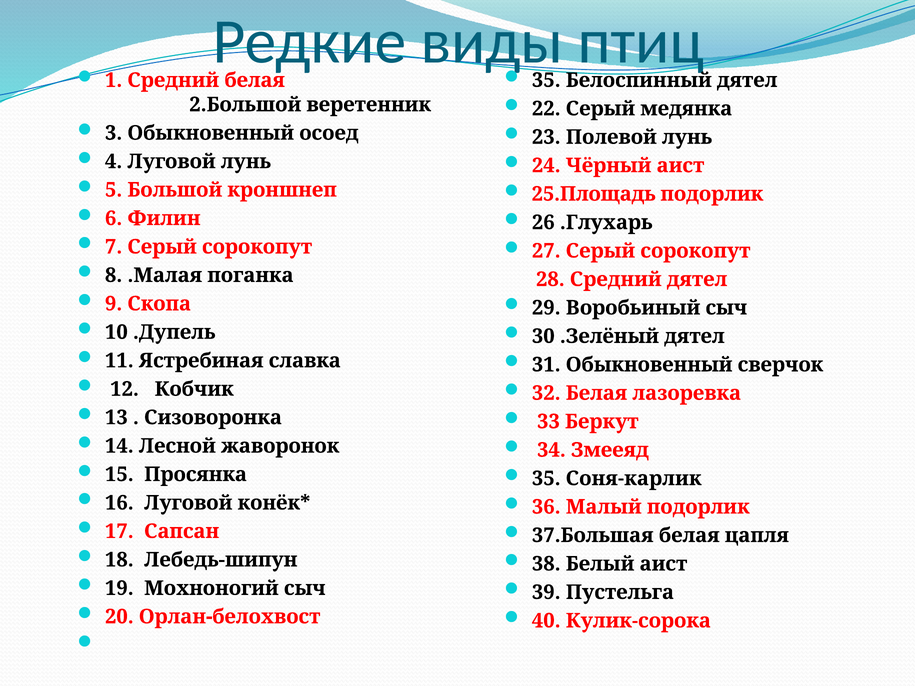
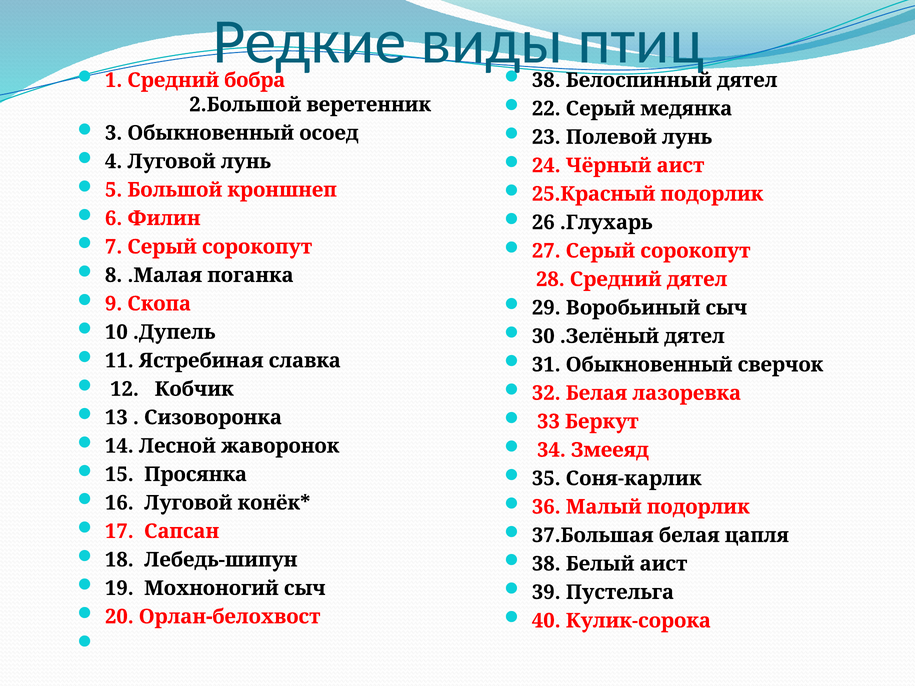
Средний белая: белая -> бобра
35 at (546, 80): 35 -> 38
25.Площадь: 25.Площадь -> 25.Красный
